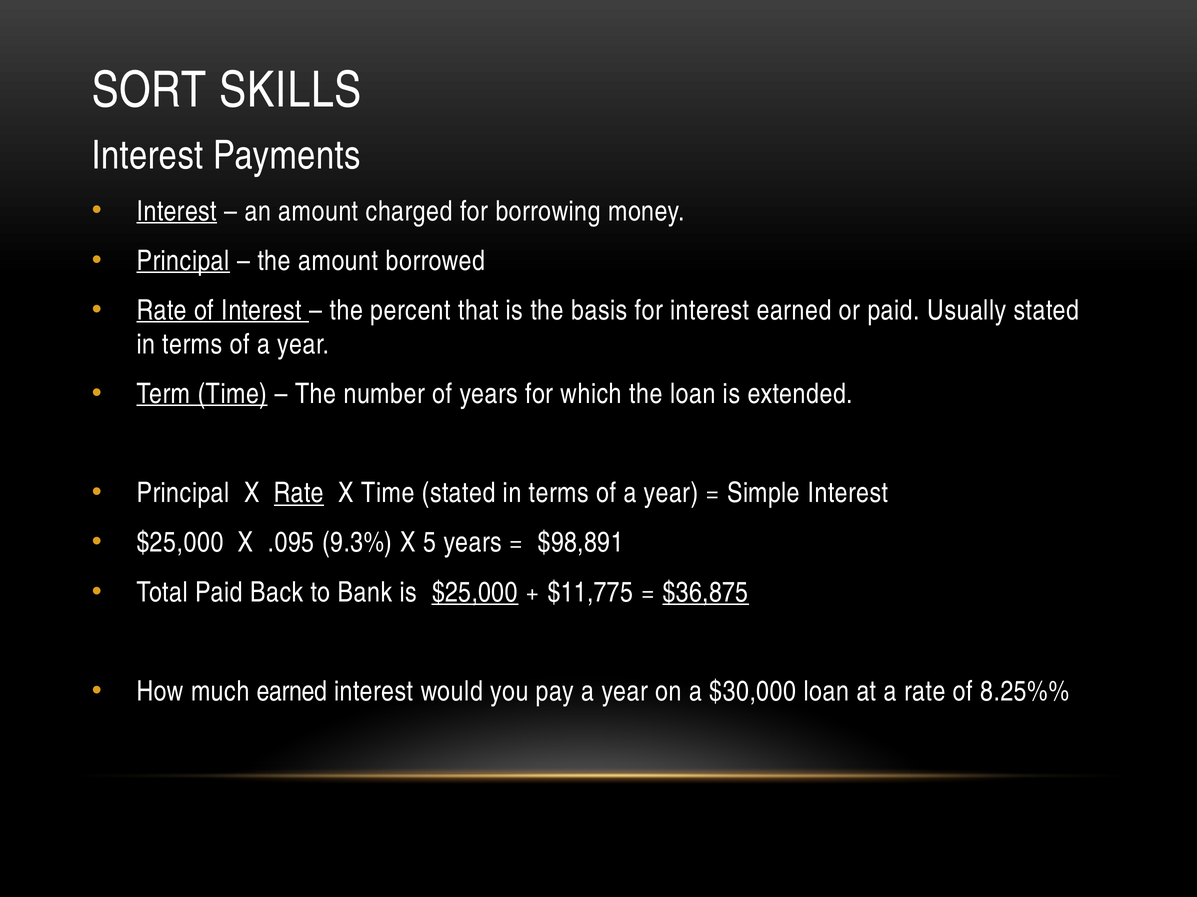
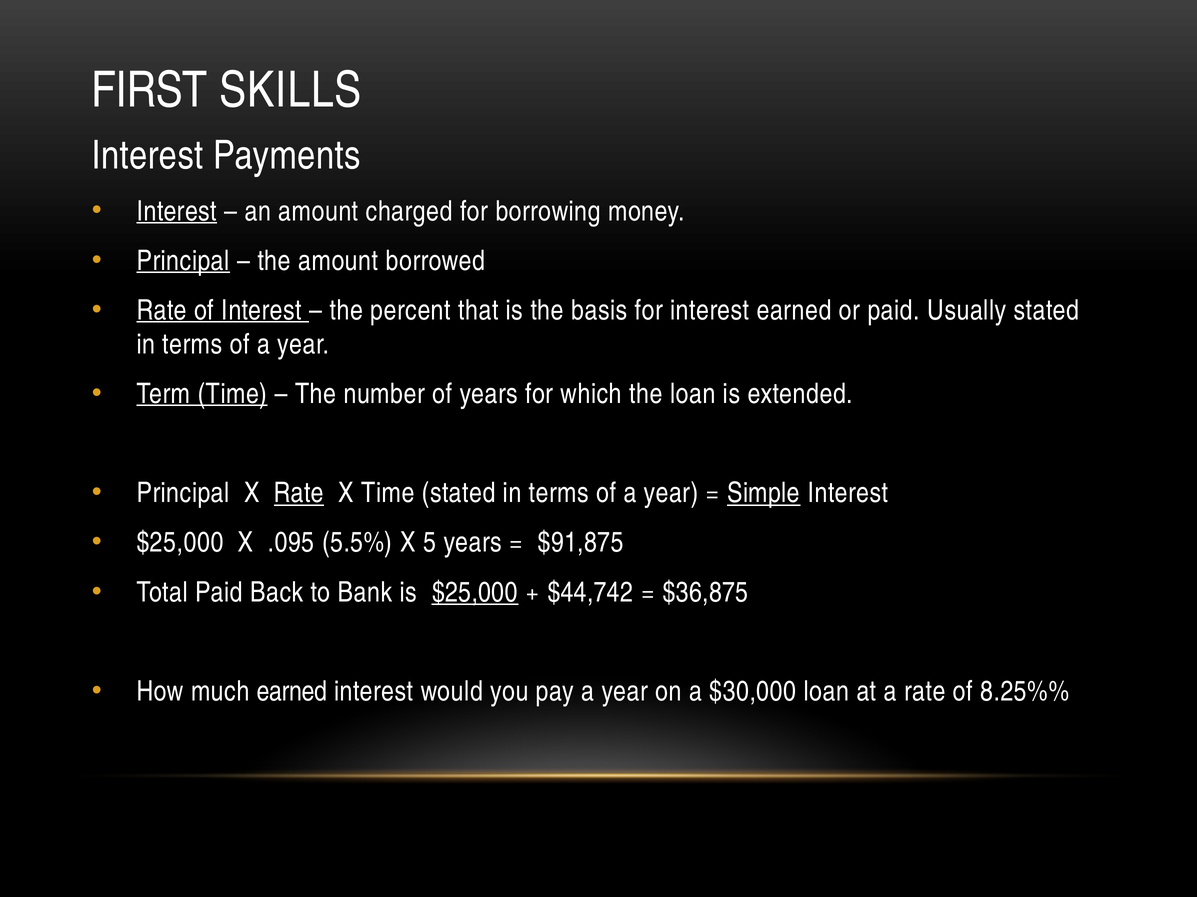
SORT: SORT -> FIRST
Simple underline: none -> present
9.3%: 9.3% -> 5.5%
$98,891: $98,891 -> $91,875
$11,775: $11,775 -> $44,742
$36,875 underline: present -> none
